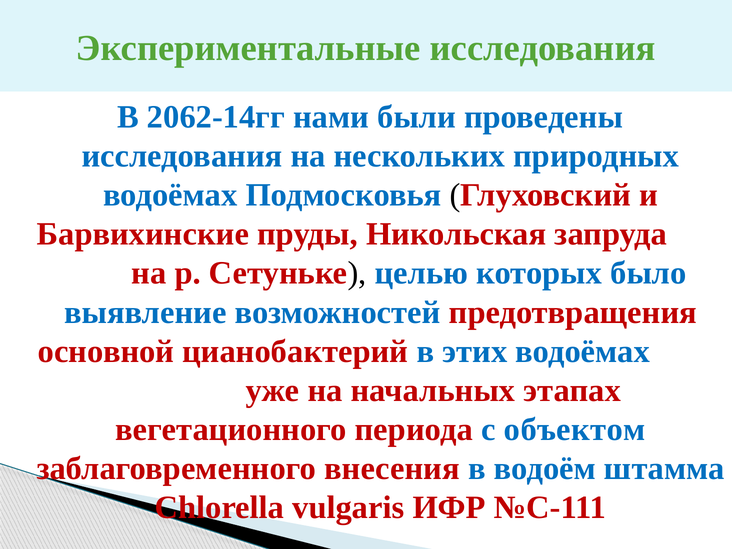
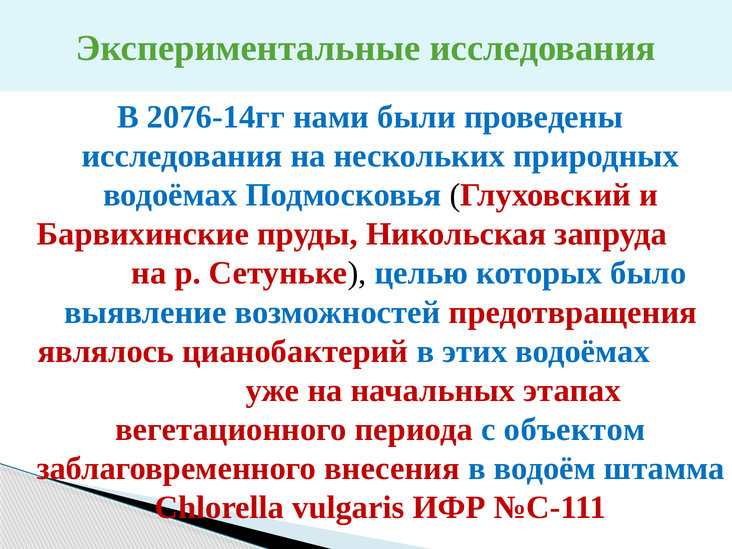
2062-14гг: 2062-14гг -> 2076-14гг
основной: основной -> являлось
